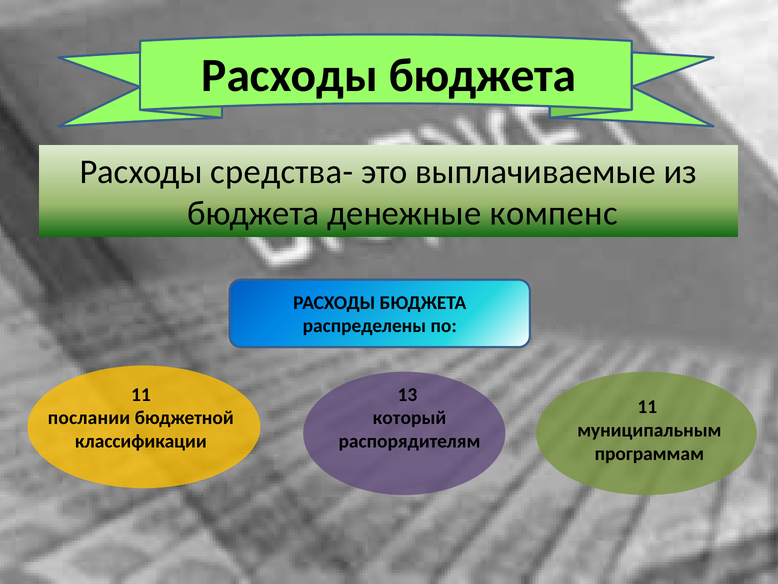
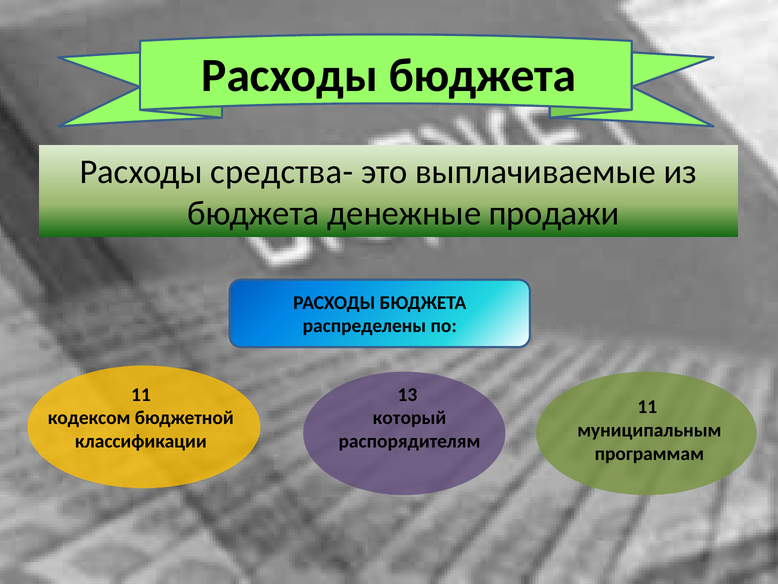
компенс: компенс -> продажи
послании: послании -> кодексом
